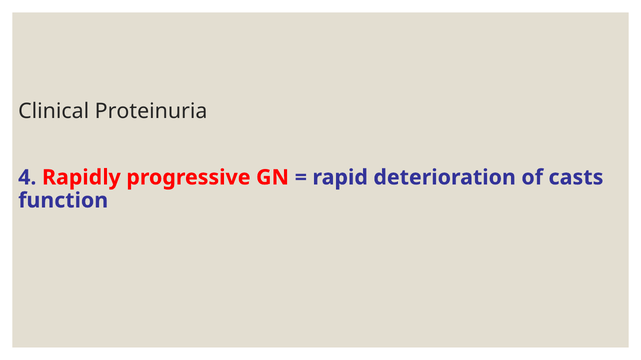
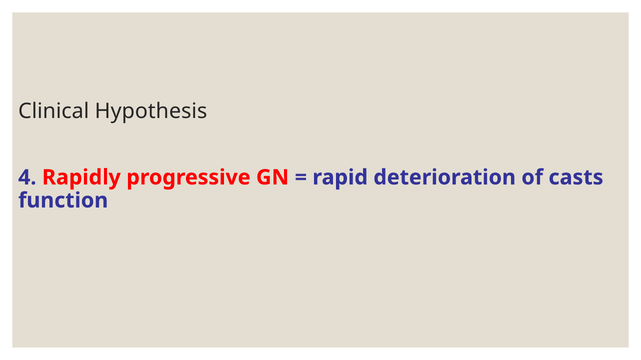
Proteinuria: Proteinuria -> Hypothesis
